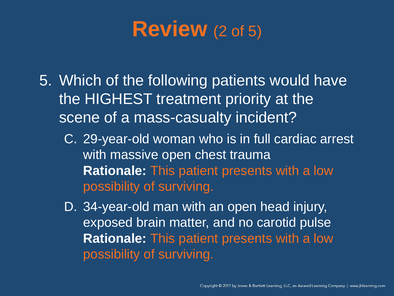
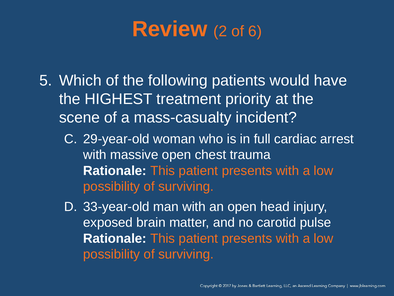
of 5: 5 -> 6
34-year-old: 34-year-old -> 33-year-old
